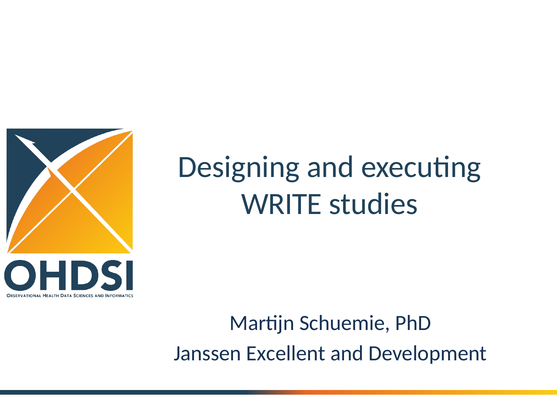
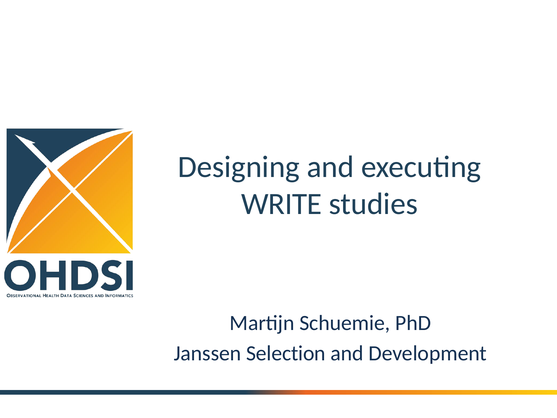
Excellent: Excellent -> Selection
